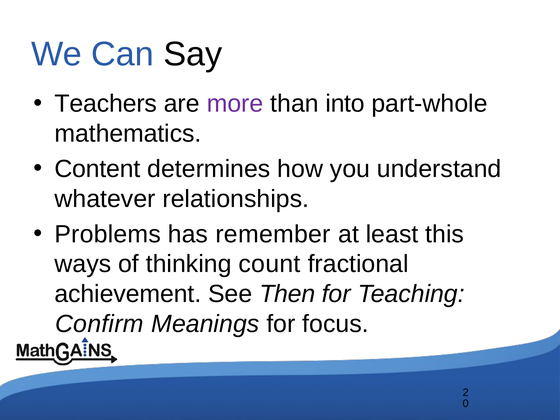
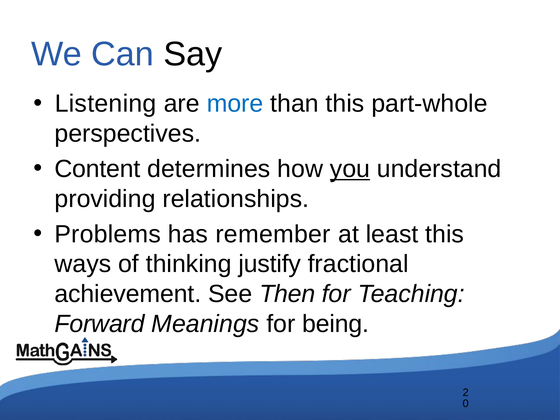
Teachers: Teachers -> Listening
more colour: purple -> blue
than into: into -> this
mathematics: mathematics -> perspectives
you underline: none -> present
whatever: whatever -> providing
count: count -> justify
Confirm: Confirm -> Forward
focus: focus -> being
